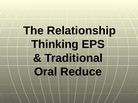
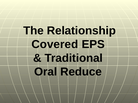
Thinking: Thinking -> Covered
